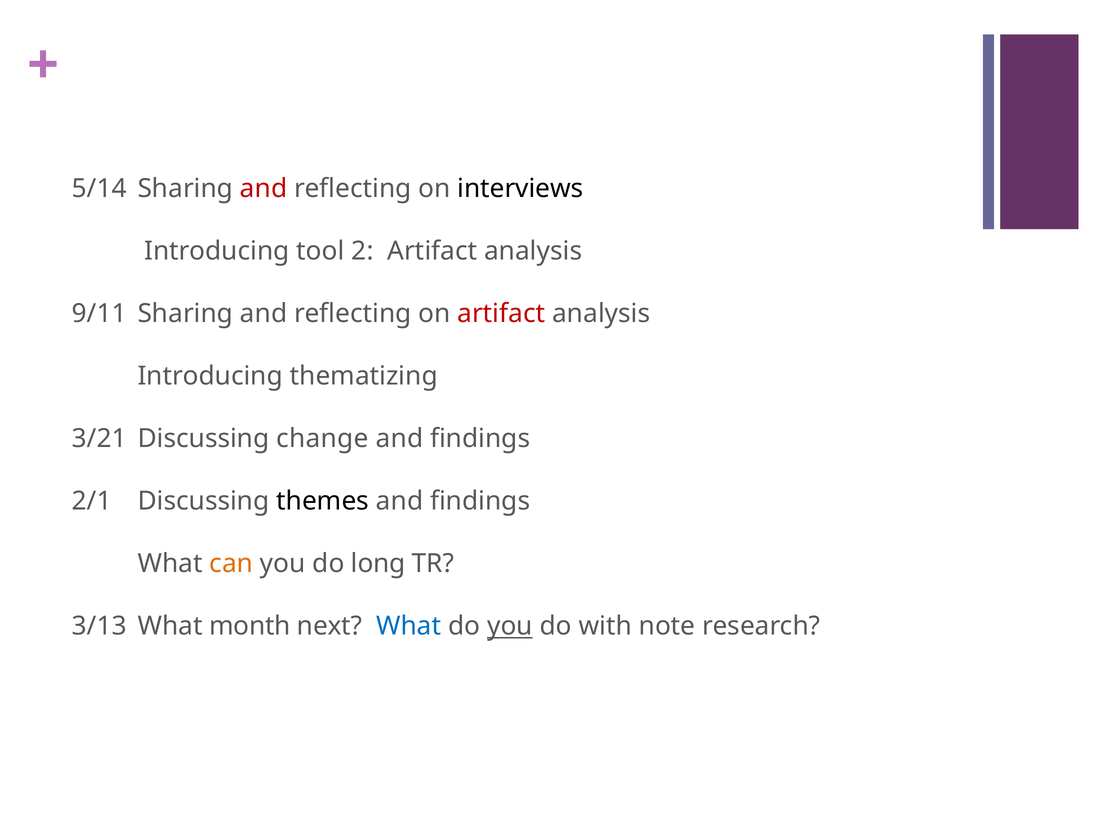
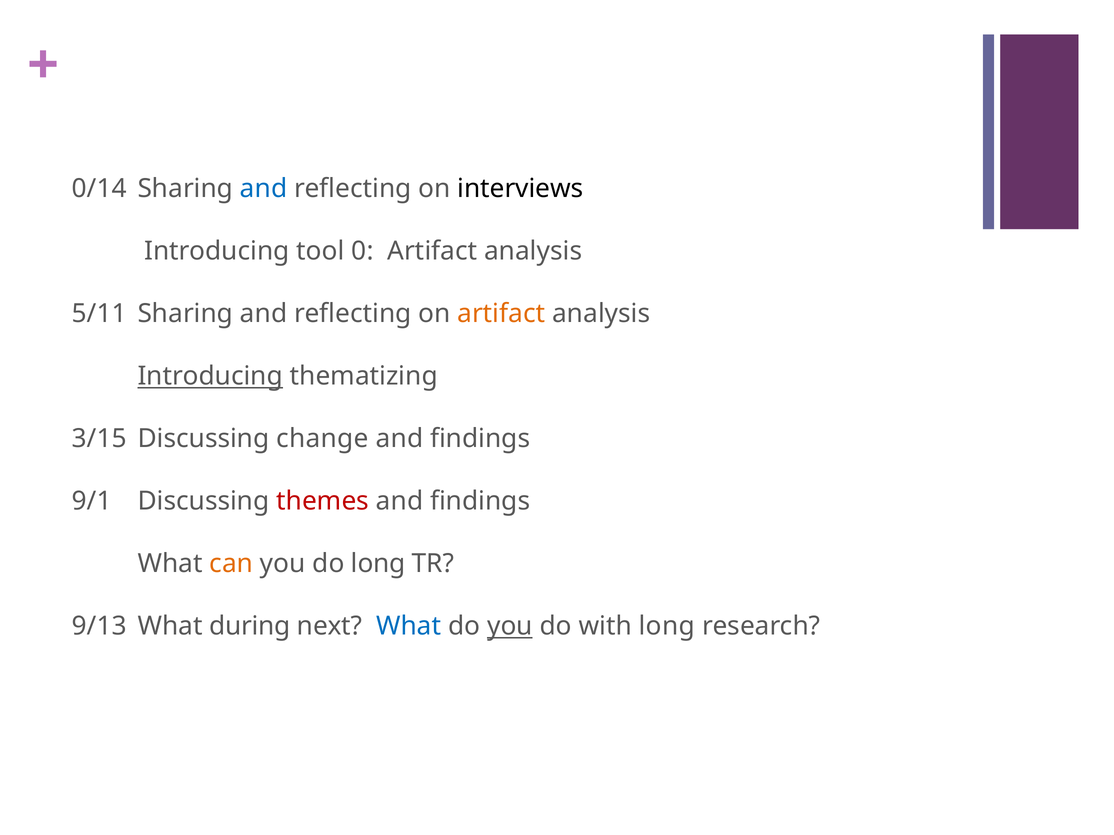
5/14: 5/14 -> 0/14
and at (264, 189) colour: red -> blue
2: 2 -> 0
9/11: 9/11 -> 5/11
artifact at (501, 314) colour: red -> orange
Introducing at (210, 376) underline: none -> present
3/21: 3/21 -> 3/15
2/1: 2/1 -> 9/1
themes colour: black -> red
3/13: 3/13 -> 9/13
month: month -> during
with note: note -> long
